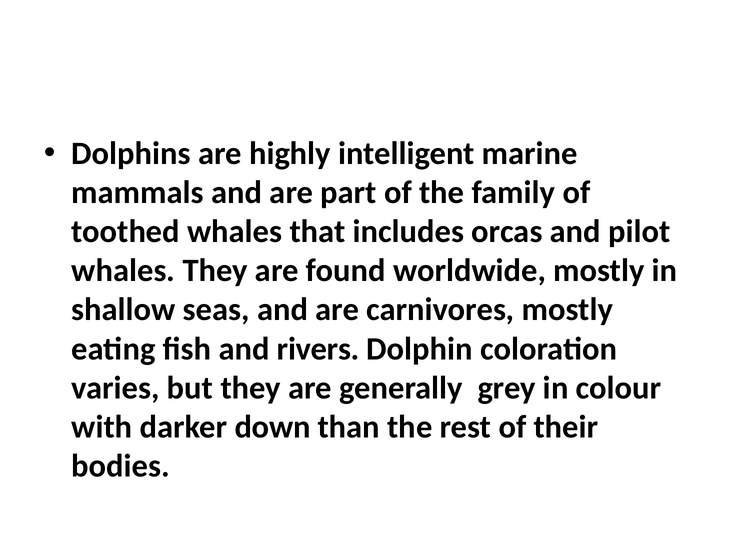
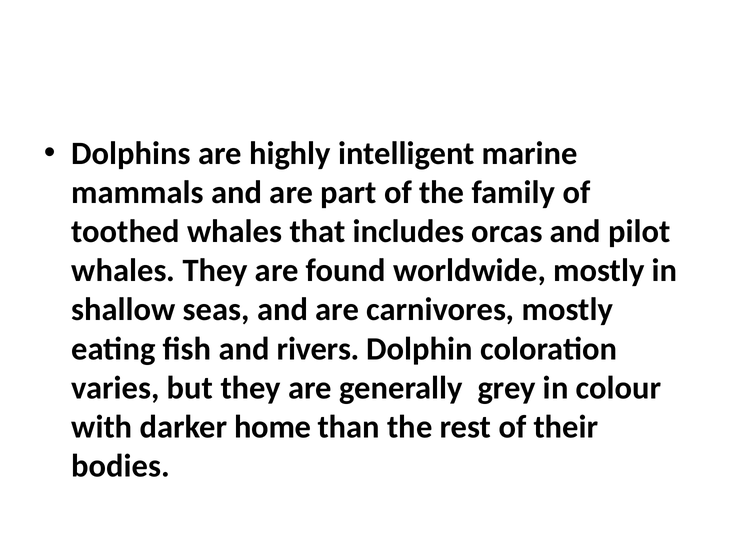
down: down -> home
